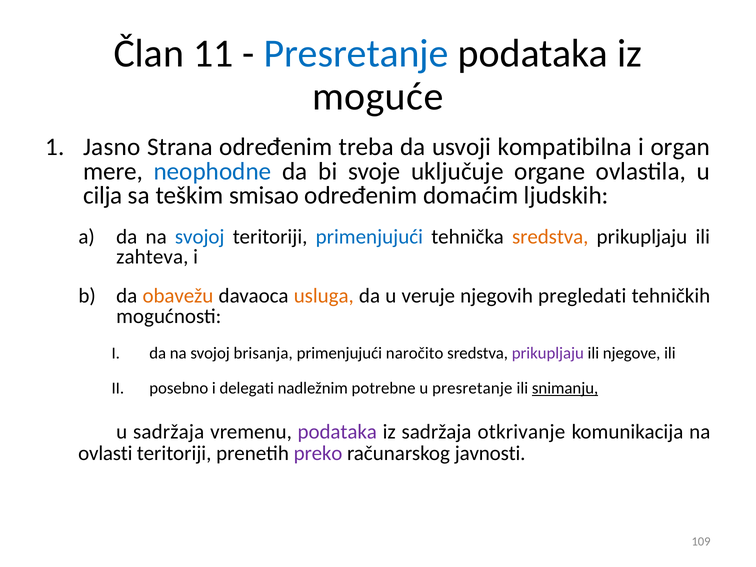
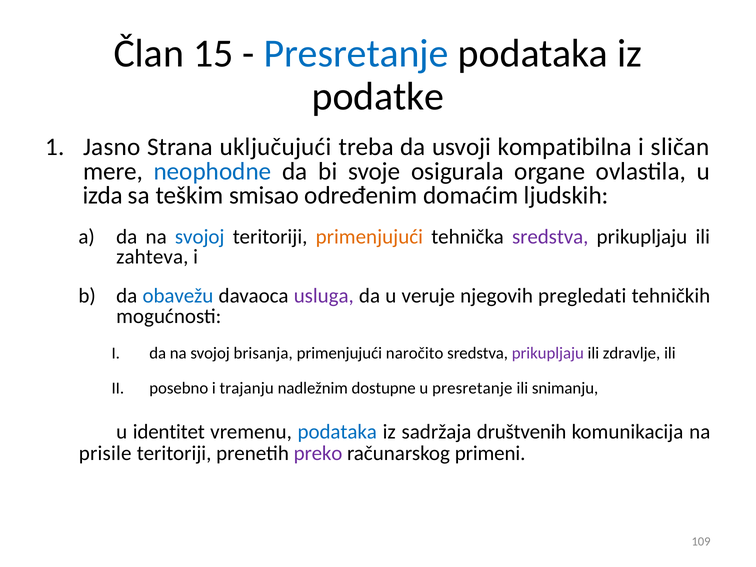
11: 11 -> 15
moguće: moguće -> podatke
Strana određenim: određenim -> uključujući
organ: organ -> sličan
uključuje: uključuje -> osigurala
cilja: cilja -> izda
primenjujući at (369, 237) colour: blue -> orange
sredstva at (550, 237) colour: orange -> purple
obavežu colour: orange -> blue
usluga colour: orange -> purple
njegove: njegove -> zdravlje
delegati: delegati -> trajanju
potrebne: potrebne -> dostupne
snimanju underline: present -> none
u sadržaja: sadržaja -> identitet
podataka at (337, 432) colour: purple -> blue
otkrivanje: otkrivanje -> društvenih
ovlasti: ovlasti -> prisile
javnosti: javnosti -> primeni
